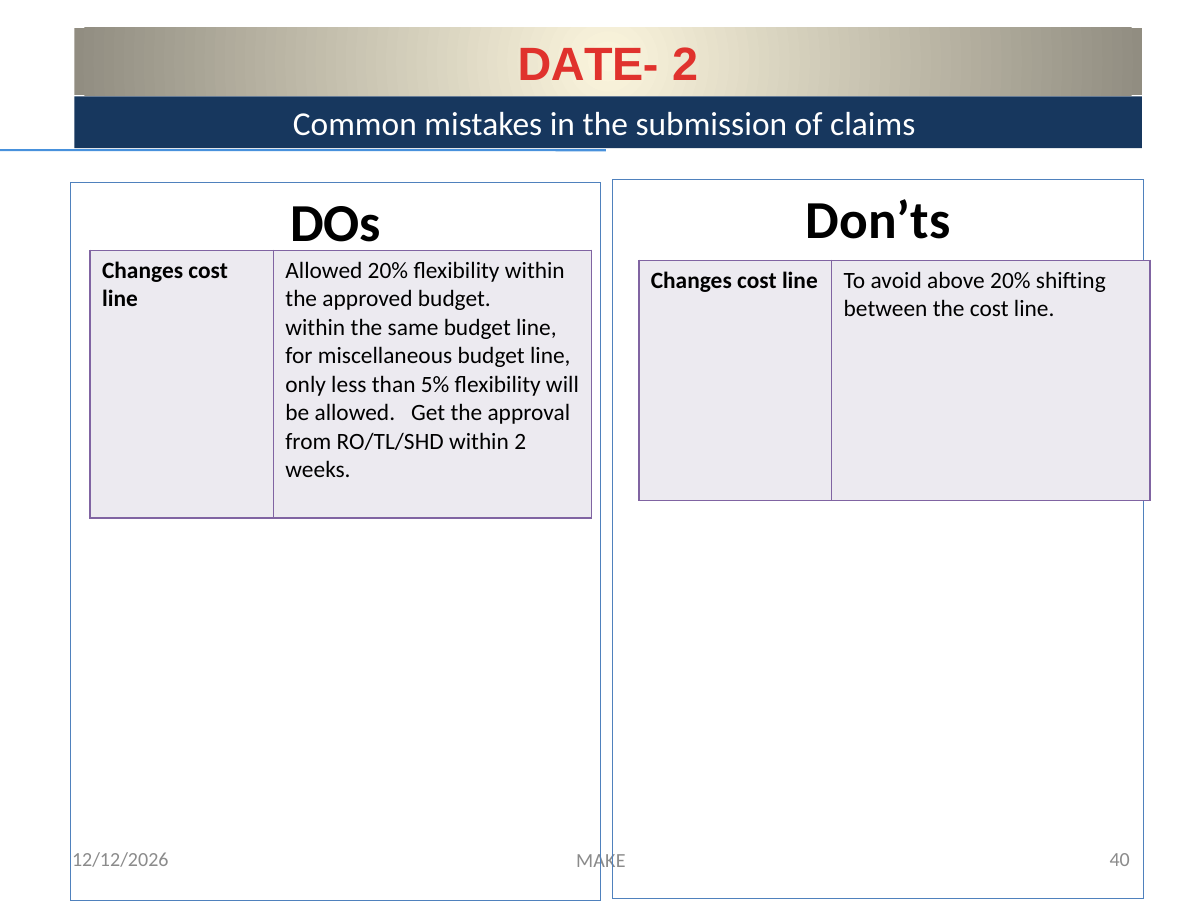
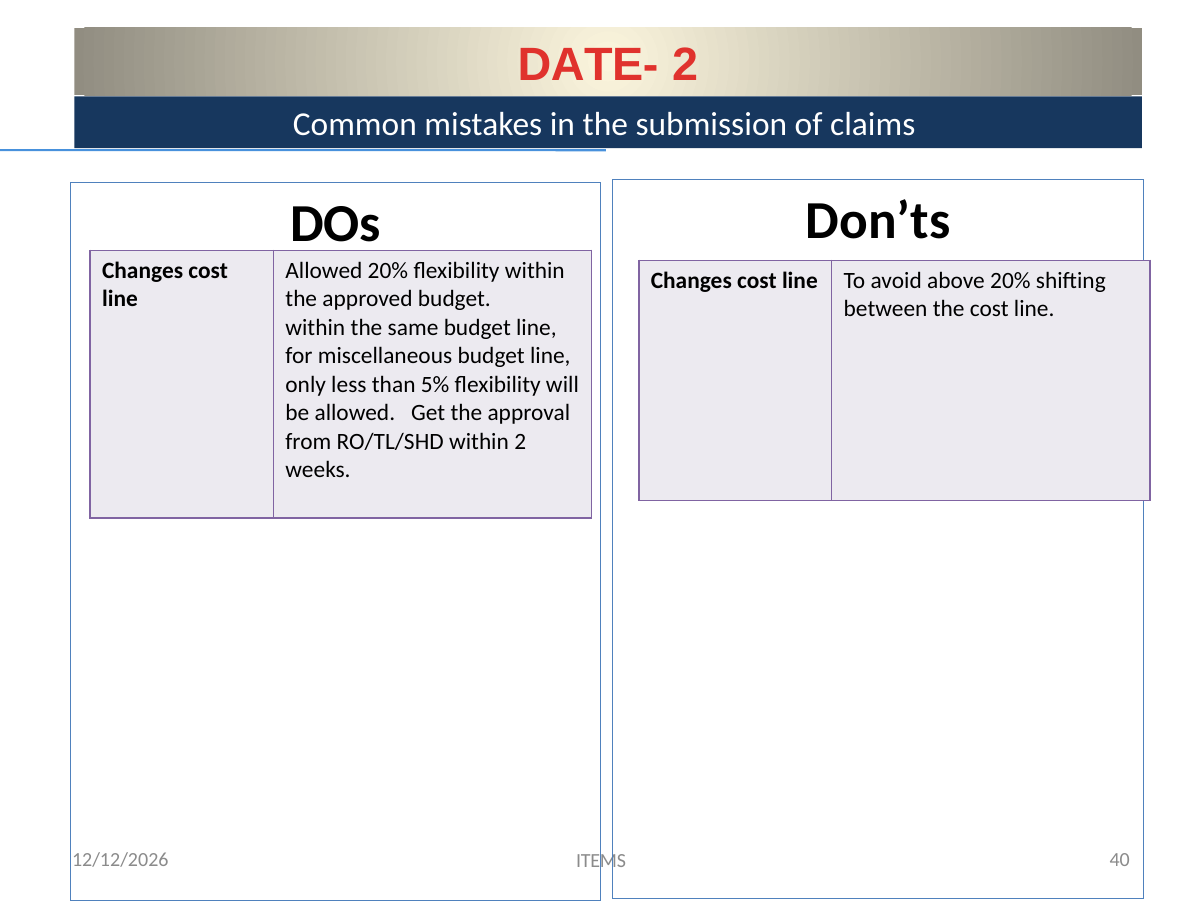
MAKE: MAKE -> ITEMS
